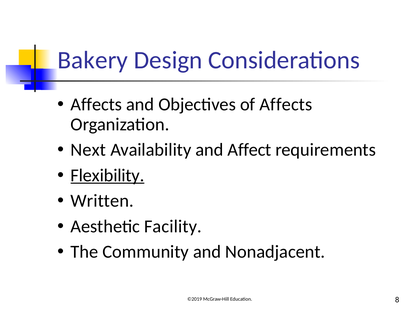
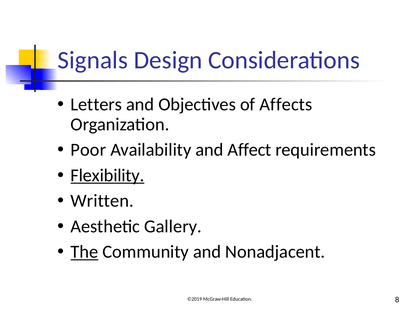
Bakery: Bakery -> Signals
Affects at (96, 105): Affects -> Letters
Next: Next -> Poor
Facility: Facility -> Gallery
The underline: none -> present
